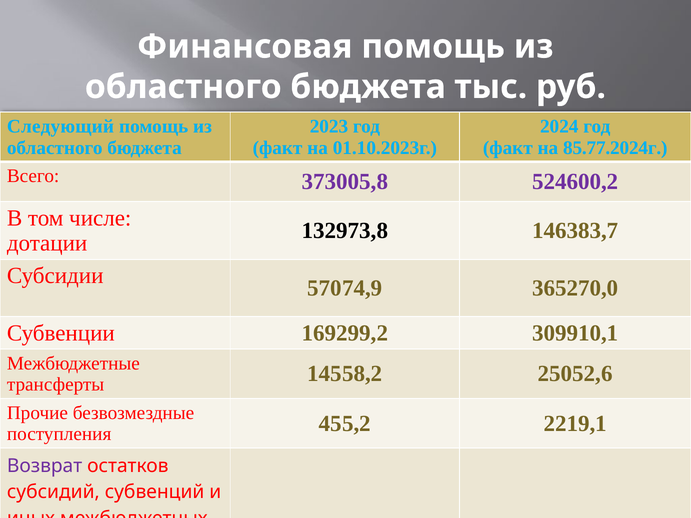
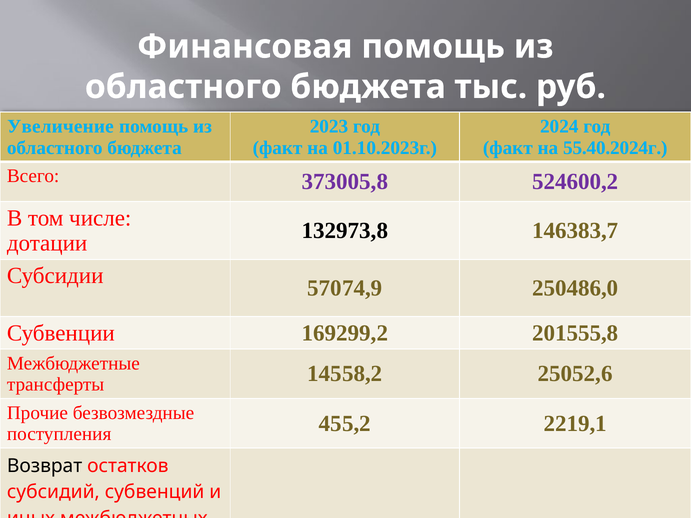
Следующий: Следующий -> Увеличение
85.77.2024г: 85.77.2024г -> 55.40.2024г
365270,0: 365270,0 -> 250486,0
309910,1: 309910,1 -> 201555,8
Возврат colour: purple -> black
